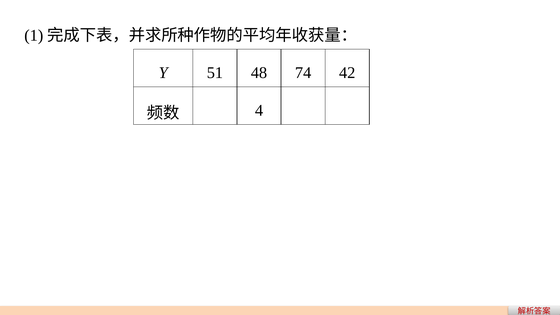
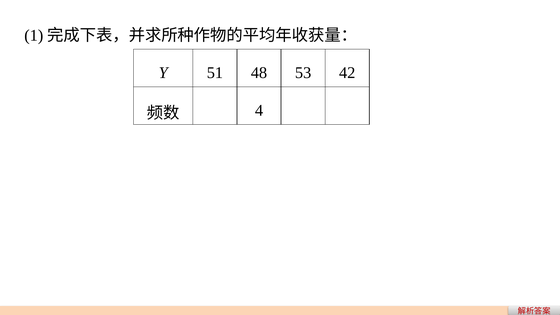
74: 74 -> 53
